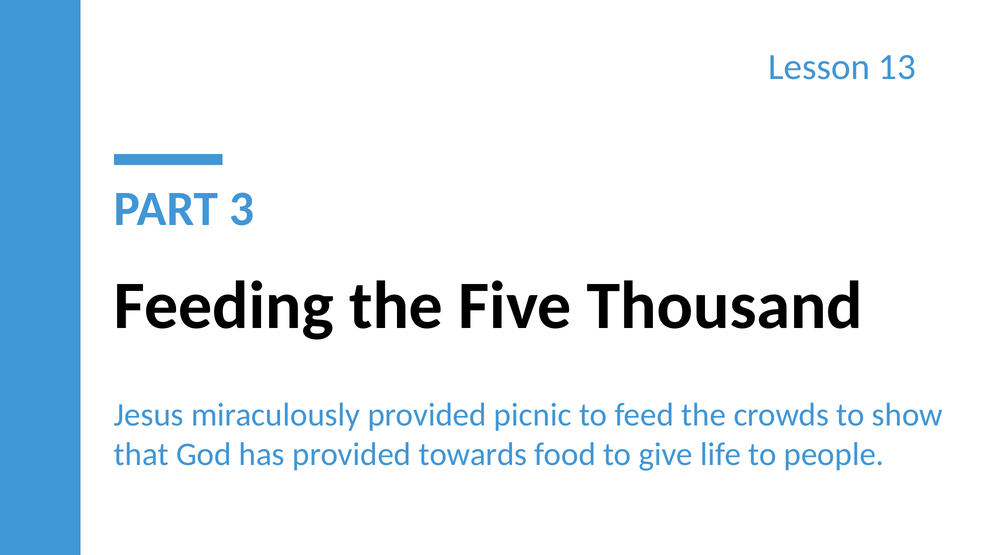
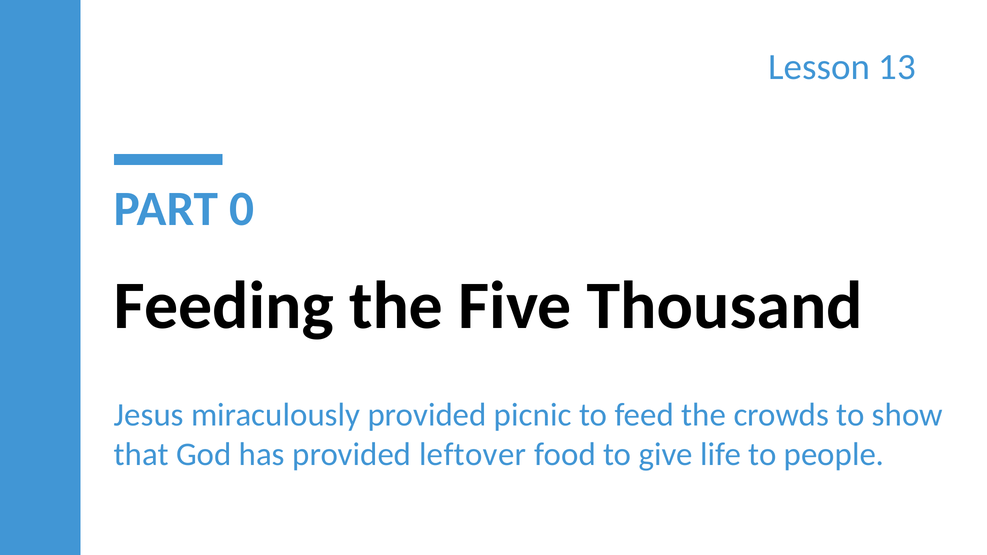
3: 3 -> 0
towards: towards -> leftover
